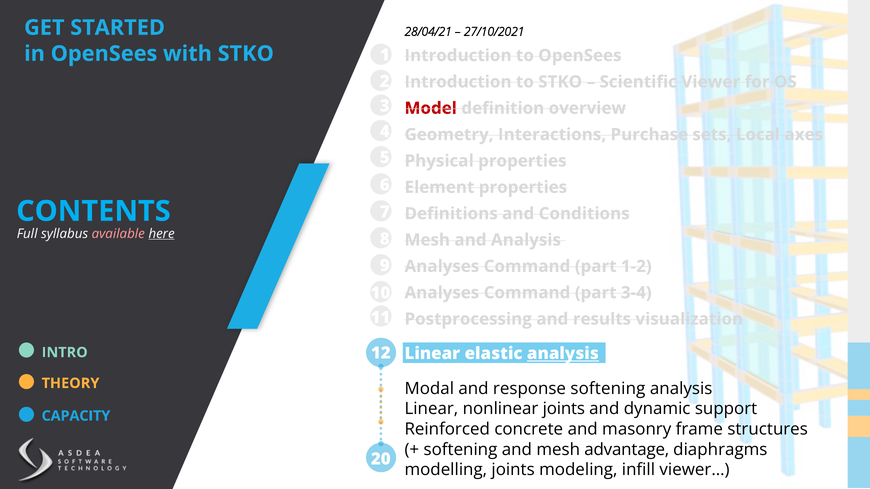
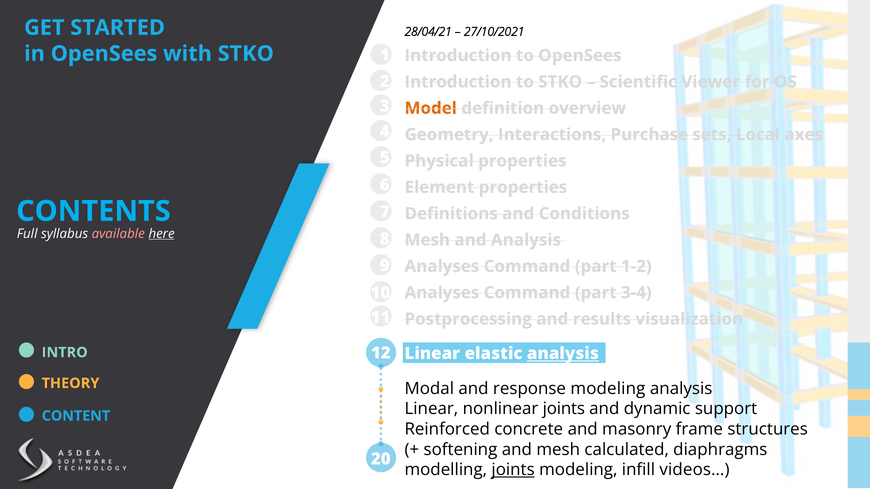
Model colour: red -> orange
response softening: softening -> modeling
CAPACITY: CAPACITY -> CONTENT
advantage: advantage -> calculated
joints at (513, 470) underline: none -> present
viewer…: viewer… -> videos…
